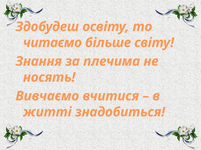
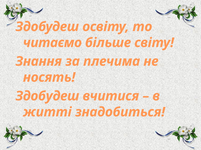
Вивчаємо at (47, 96): Вивчаємо -> Здобудеш
